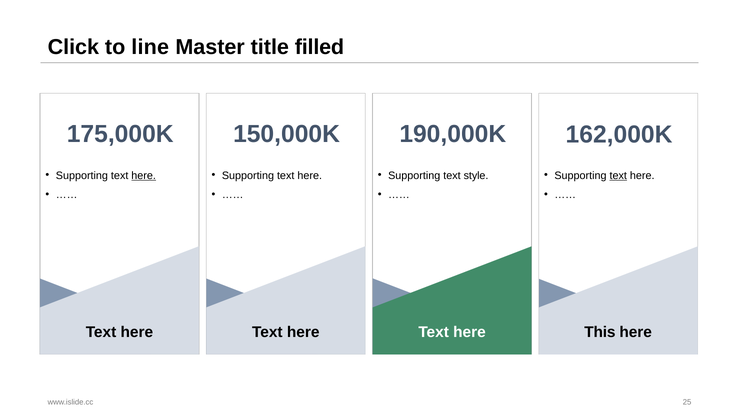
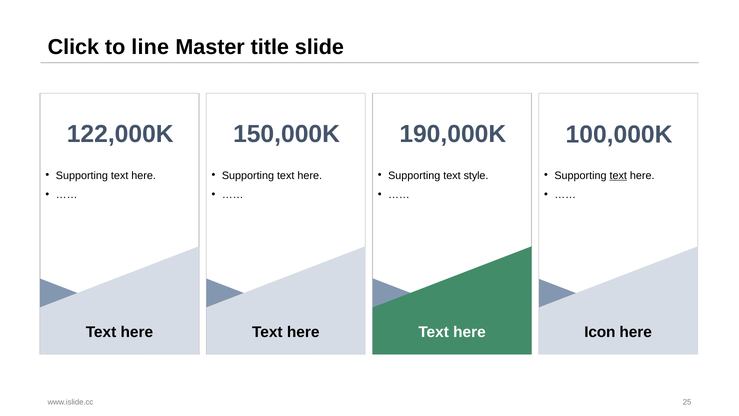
filled: filled -> slide
175,000K: 175,000K -> 122,000K
162,000K: 162,000K -> 100,000K
here at (144, 175) underline: present -> none
This: This -> Icon
